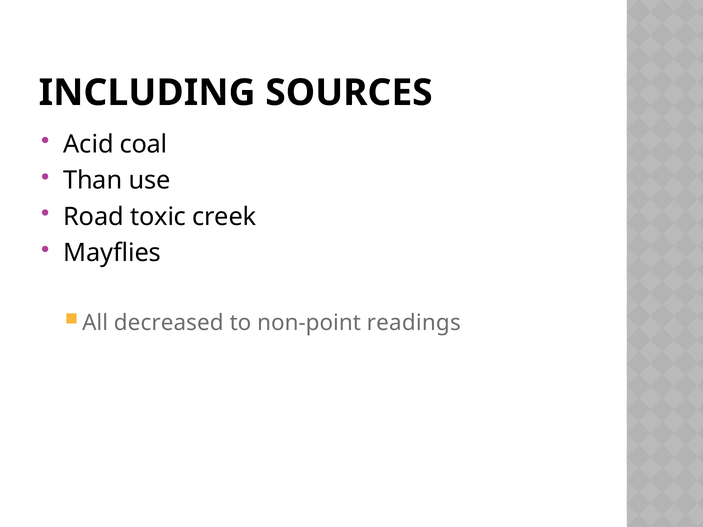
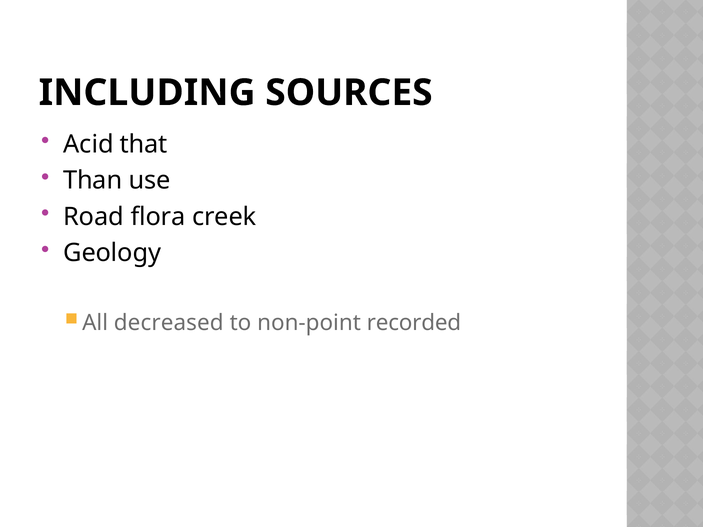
coal: coal -> that
toxic: toxic -> flora
Mayflies: Mayflies -> Geology
readings: readings -> recorded
